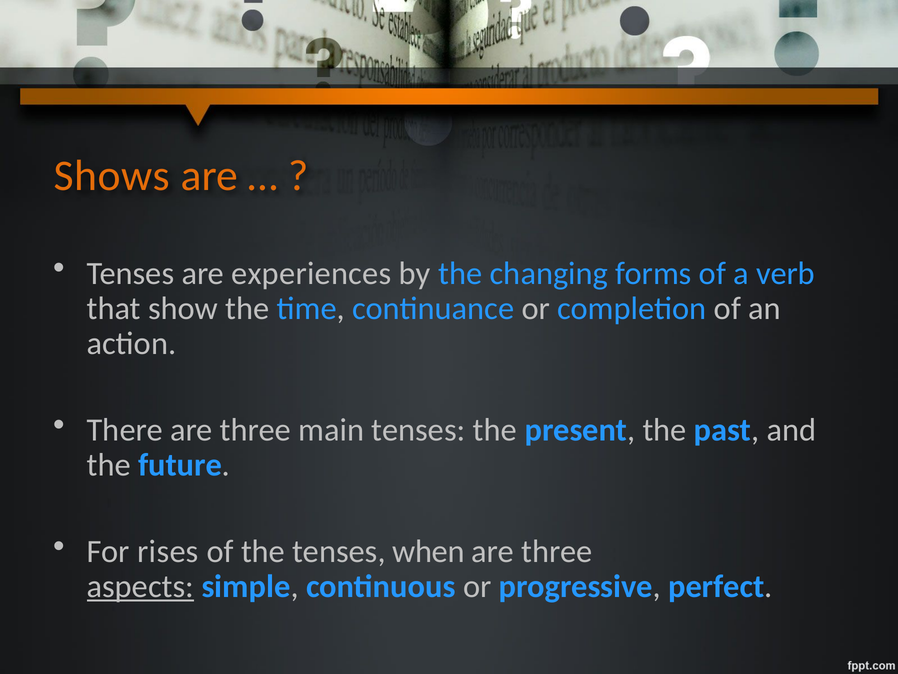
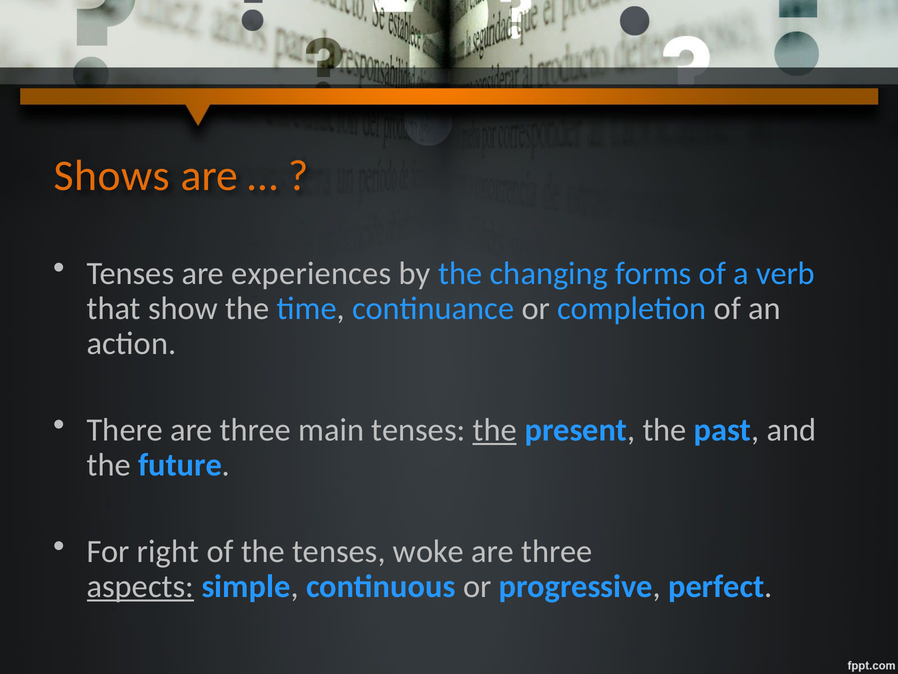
the at (495, 430) underline: none -> present
rises: rises -> right
when: when -> woke
